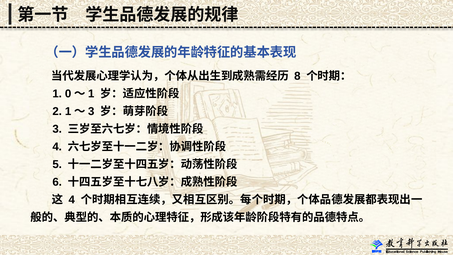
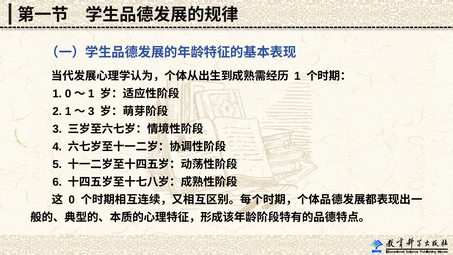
8 at (297, 76): 8 -> 1
4 at (72, 200): 4 -> 0
